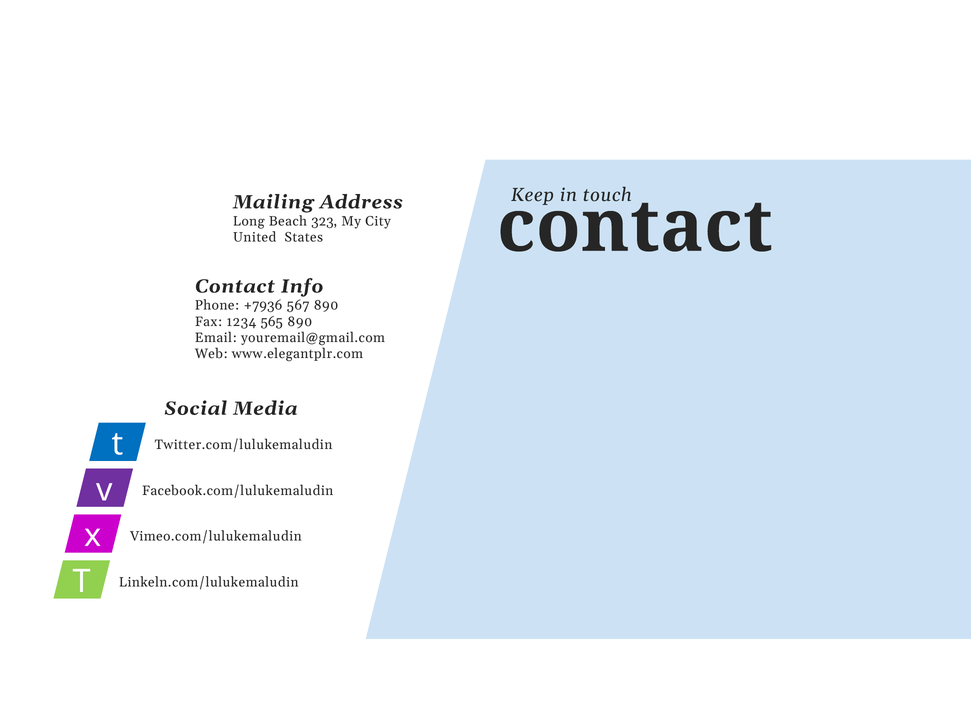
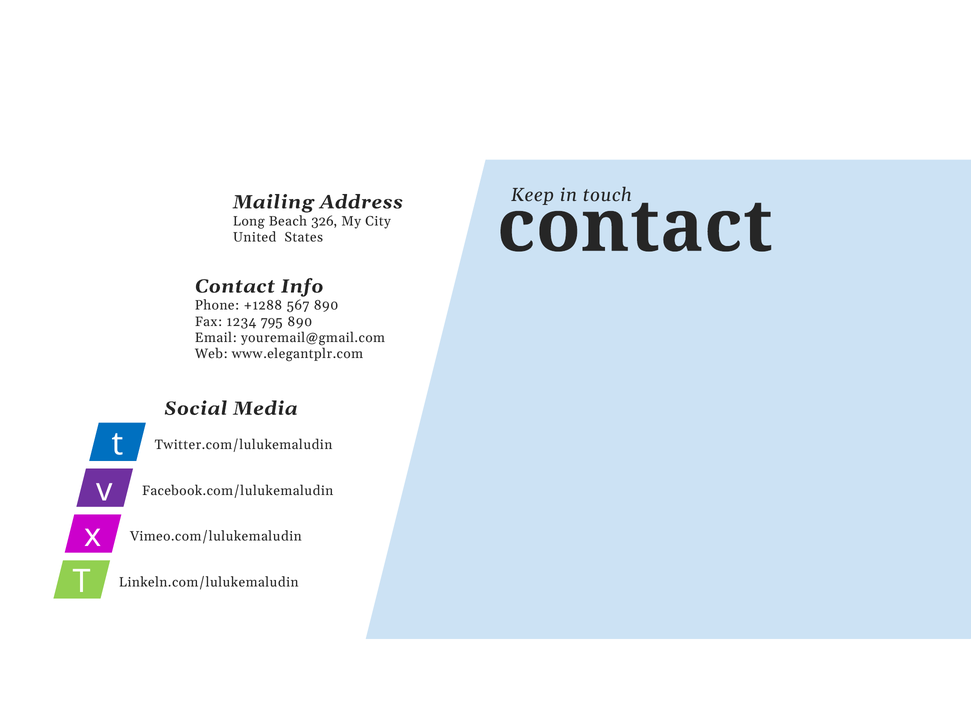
323: 323 -> 326
+7936: +7936 -> +1288
565: 565 -> 795
